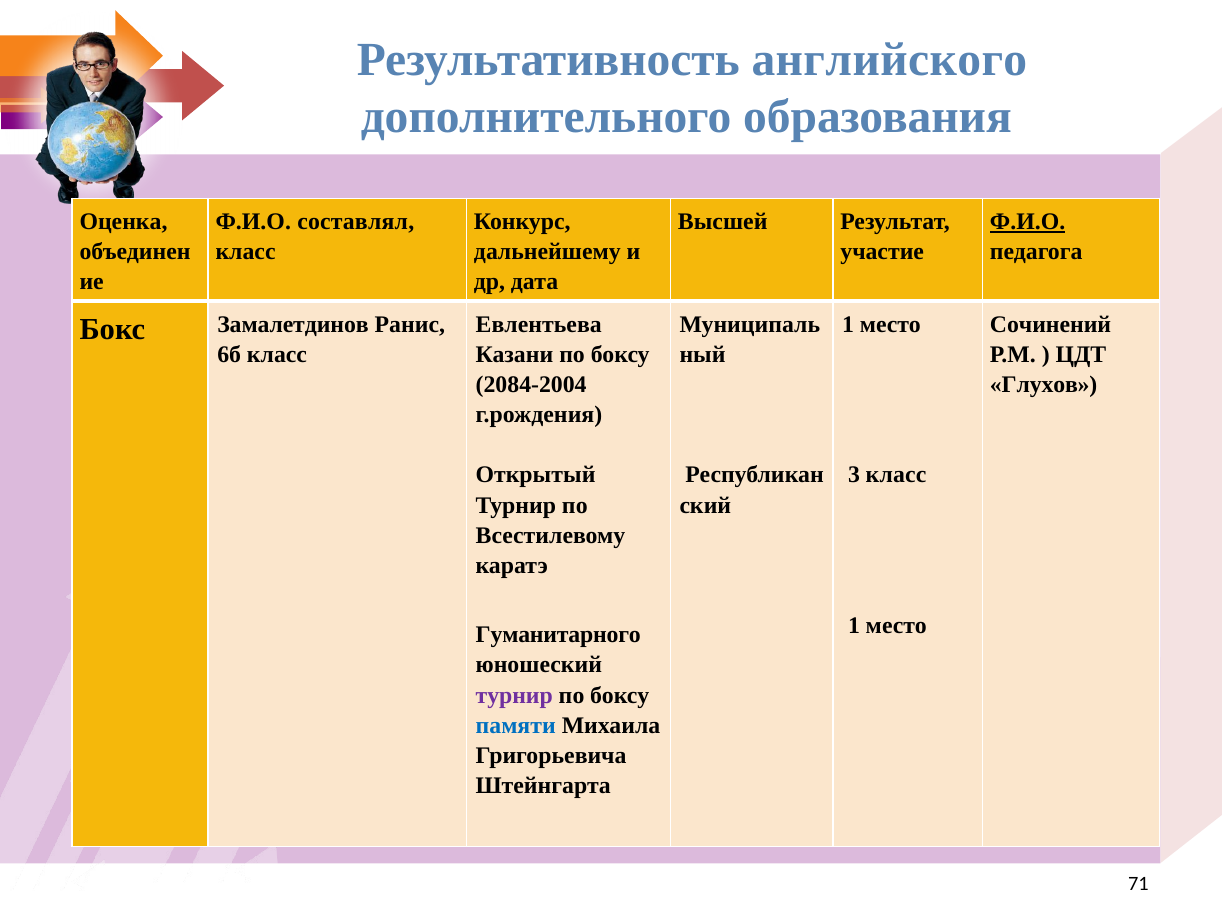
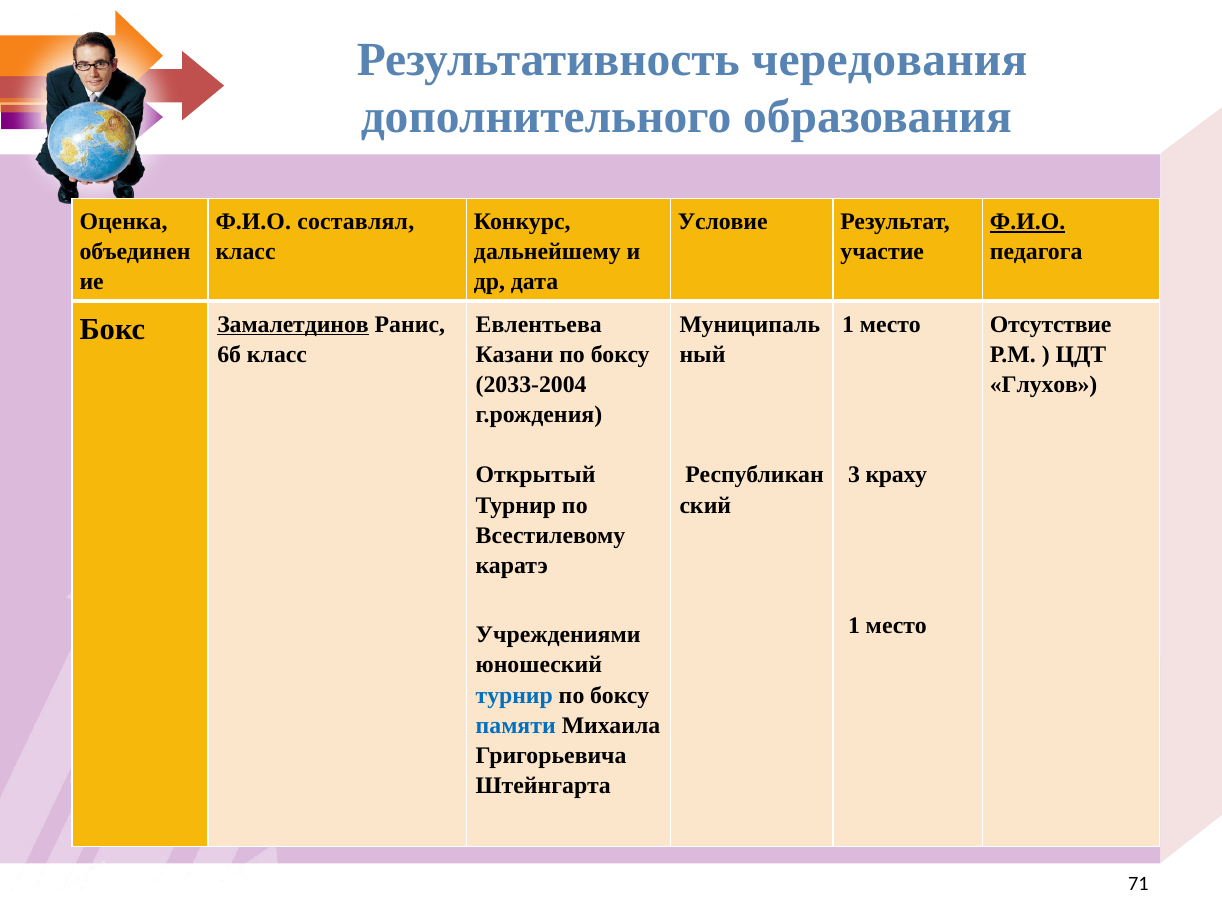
английского: английского -> чередования
Высшей: Высшей -> Условие
Сочинений: Сочинений -> Отсутствие
Замалетдинов underline: none -> present
2084-2004: 2084-2004 -> 2033-2004
3 класс: класс -> краху
Гуманитарного: Гуманитарного -> Учреждениями
турнир at (514, 696) colour: purple -> blue
